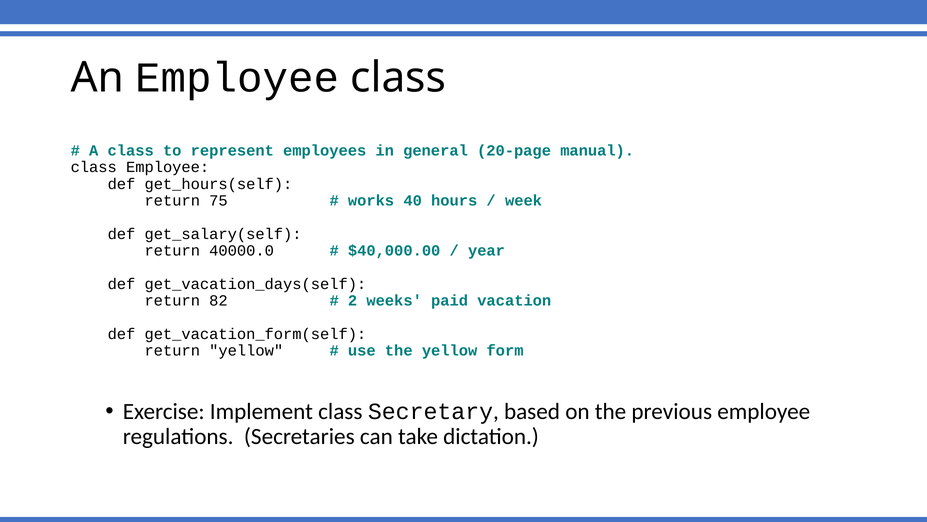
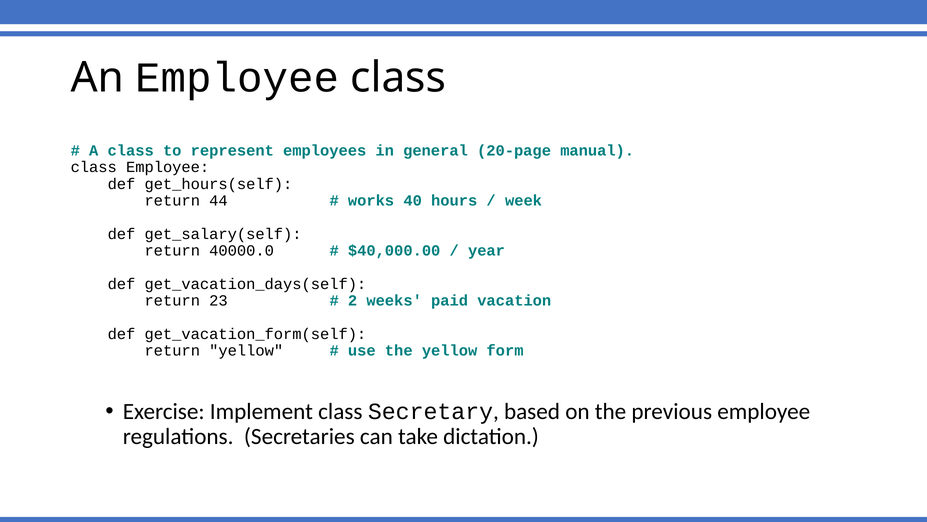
75: 75 -> 44
82: 82 -> 23
